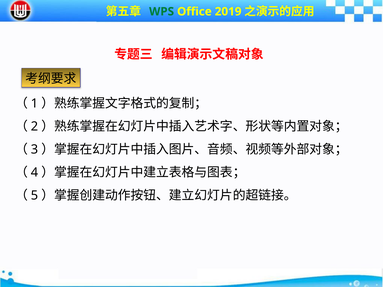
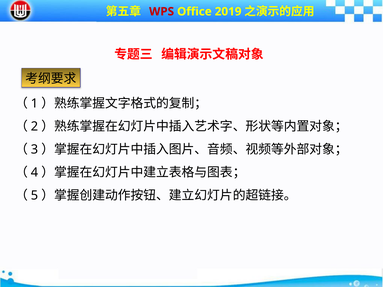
WPS colour: green -> red
